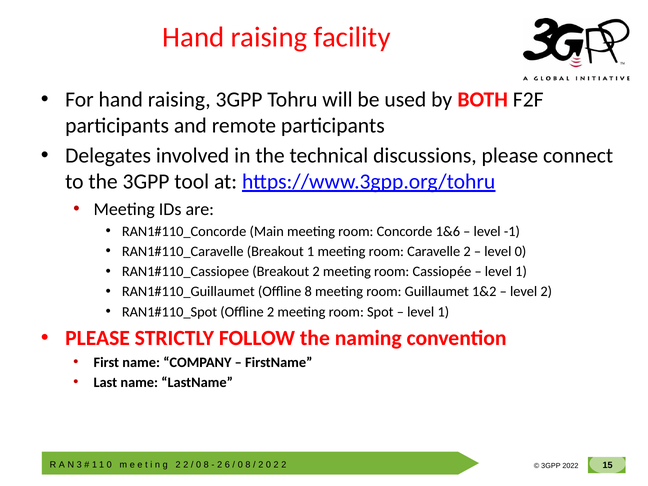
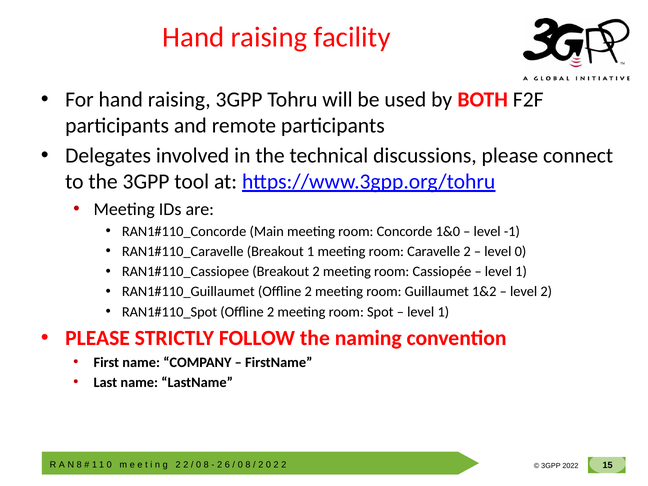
1&6: 1&6 -> 1&0
8 at (308, 292): 8 -> 2
3 at (79, 465): 3 -> 8
